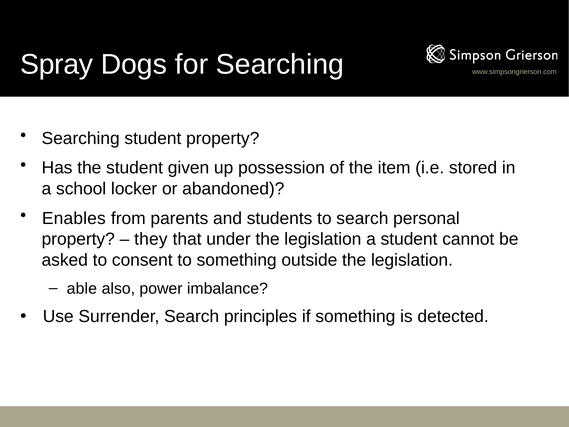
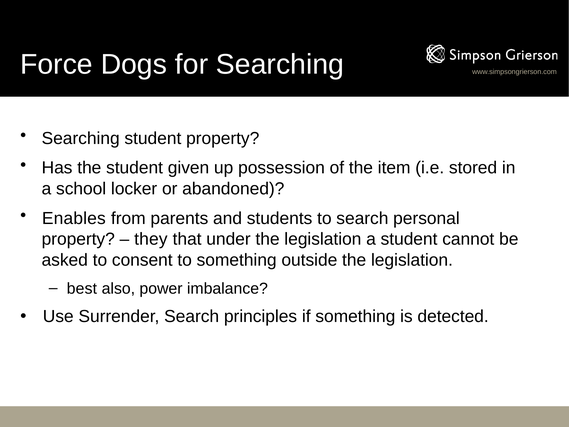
Spray: Spray -> Force
able: able -> best
